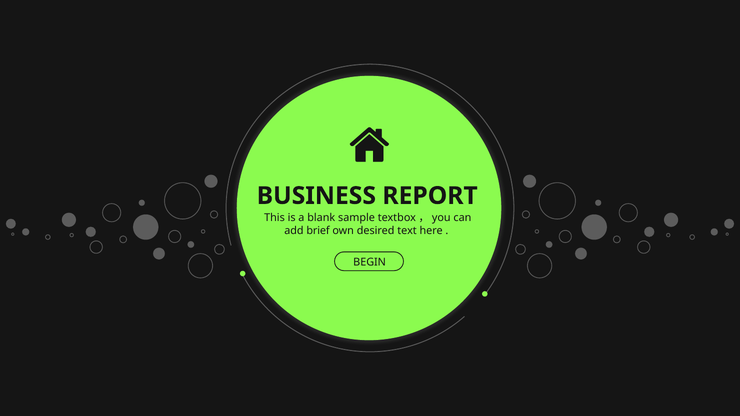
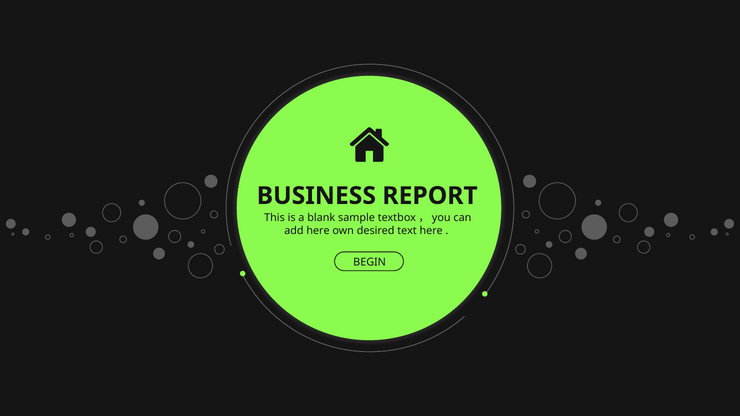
add brief: brief -> here
